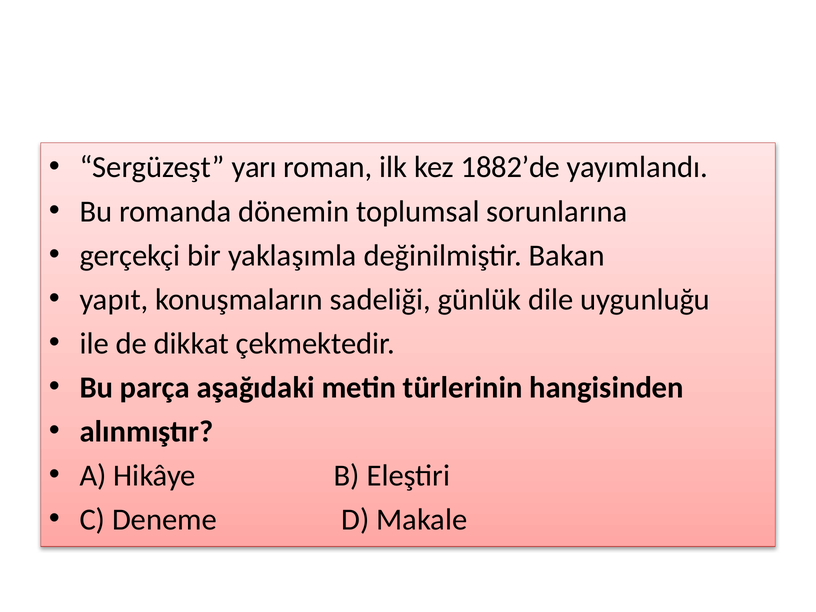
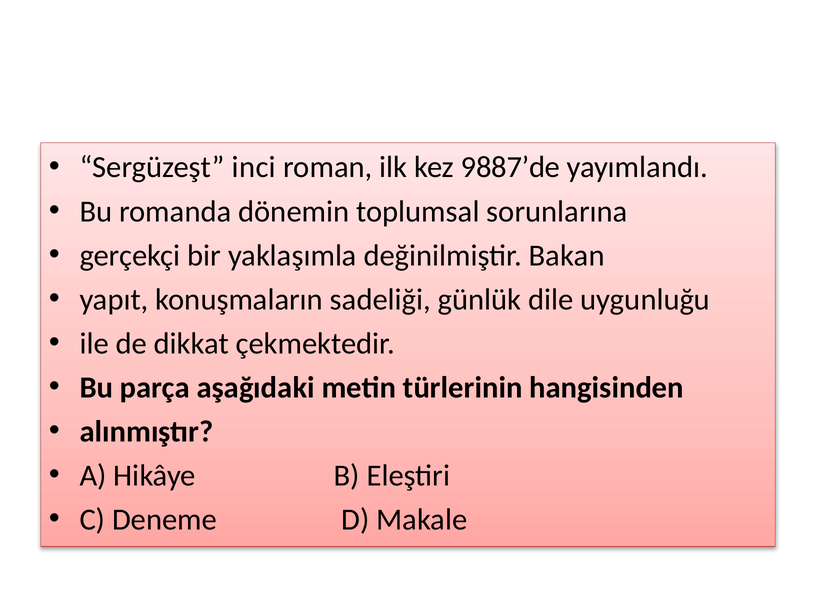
yarı: yarı -> inci
1882’de: 1882’de -> 9887’de
